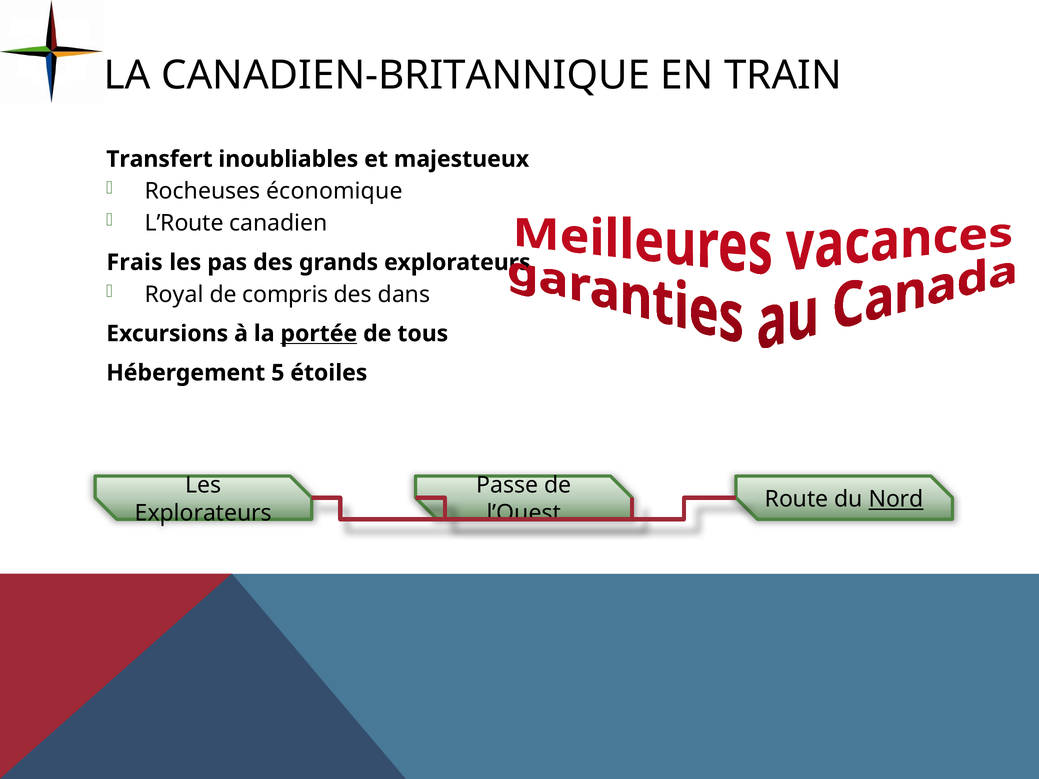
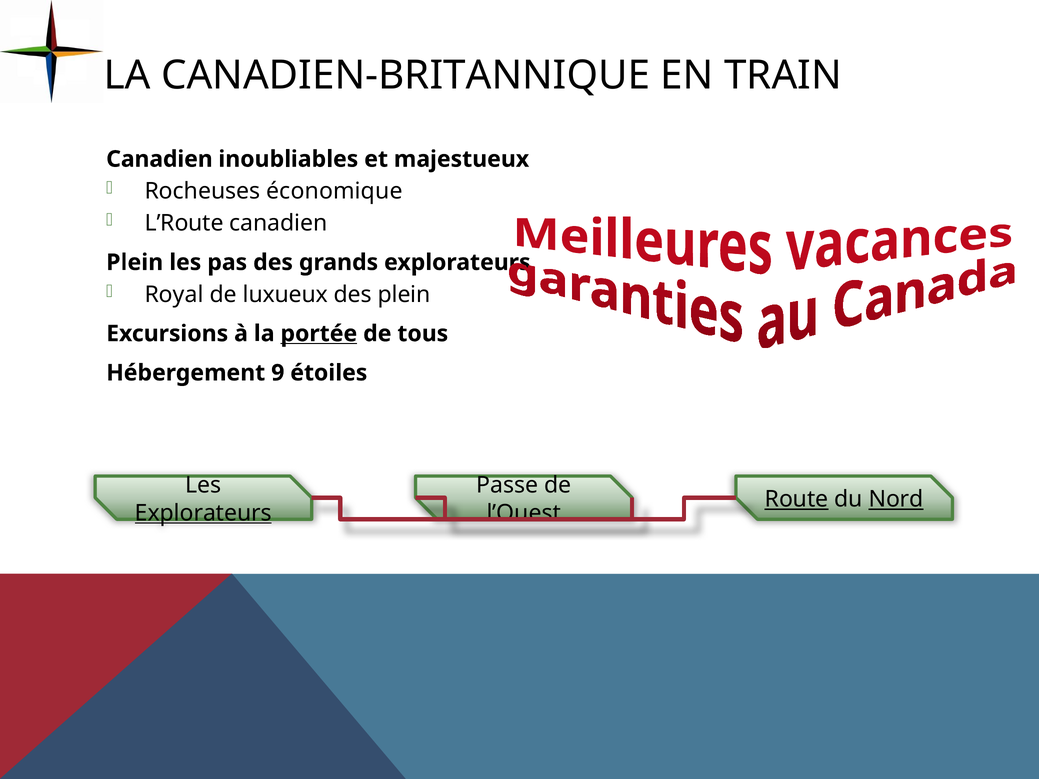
Transfert at (159, 159): Transfert -> Canadien
Frais at (135, 262): Frais -> Plein
compris: compris -> luxueux
des dans: dans -> plein
5: 5 -> 9
Route underline: none -> present
Explorateurs at (203, 513) underline: none -> present
